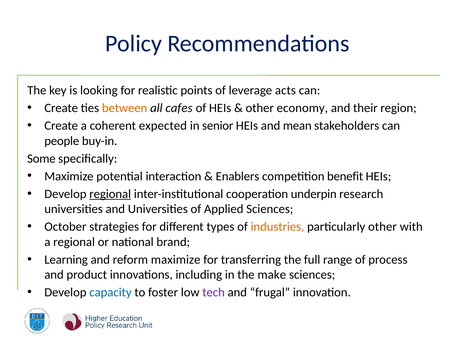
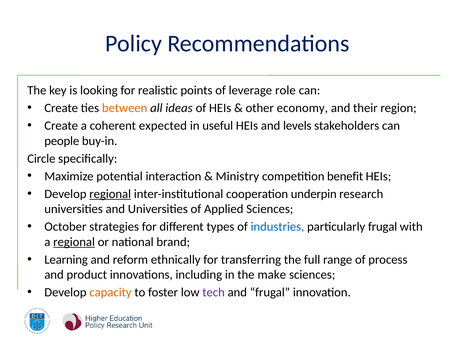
acts: acts -> role
cafes: cafes -> ideas
senior: senior -> useful
mean: mean -> levels
Some: Some -> Circle
Enablers: Enablers -> Ministry
industries colour: orange -> blue
particularly other: other -> frugal
regional at (74, 242) underline: none -> present
reform maximize: maximize -> ethnically
capacity colour: blue -> orange
